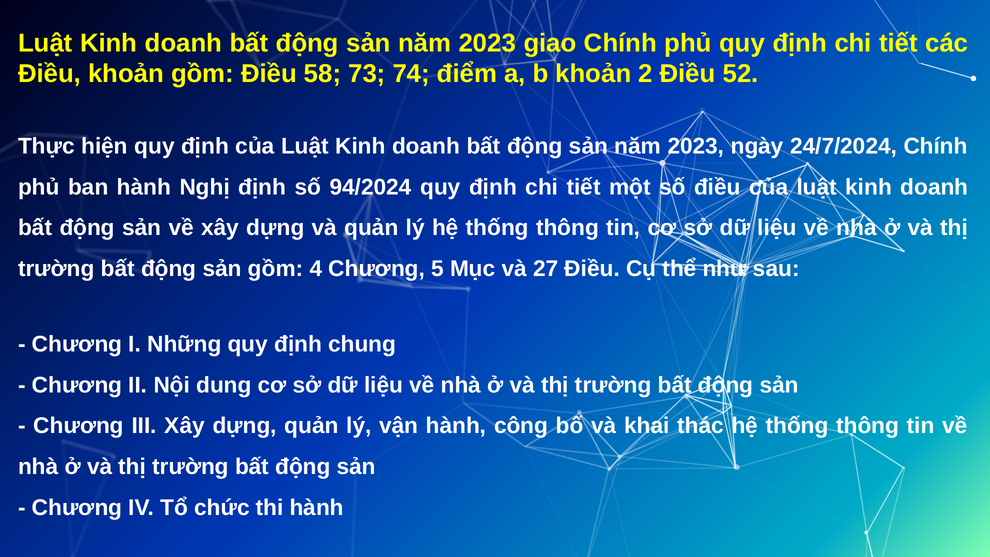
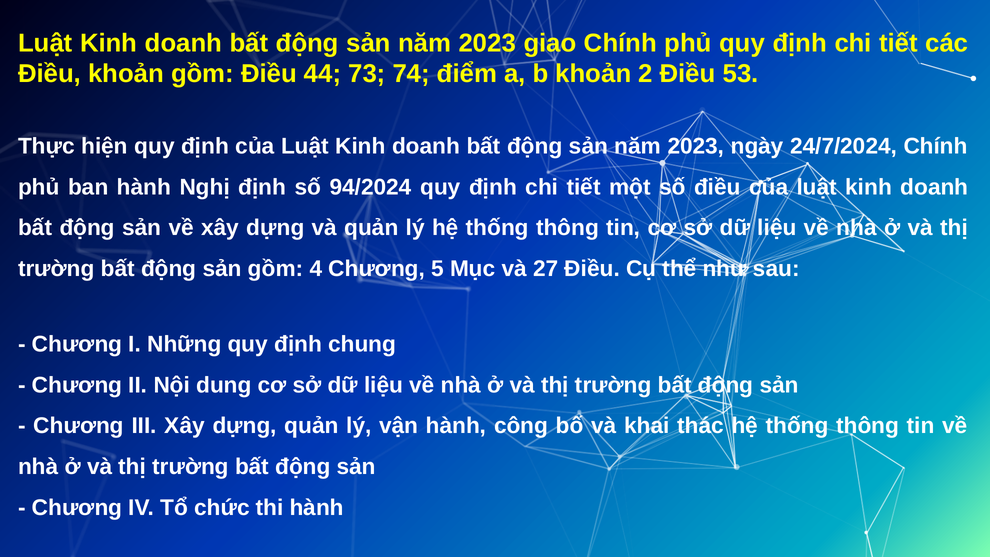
58: 58 -> 44
52: 52 -> 53
